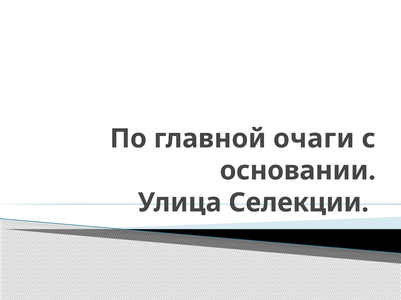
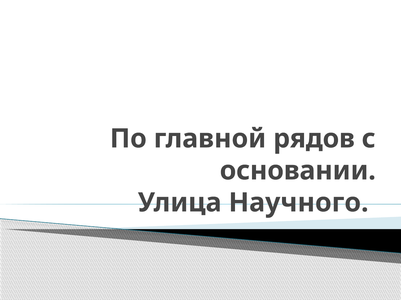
очаги: очаги -> рядов
Селекции: Селекции -> Научного
